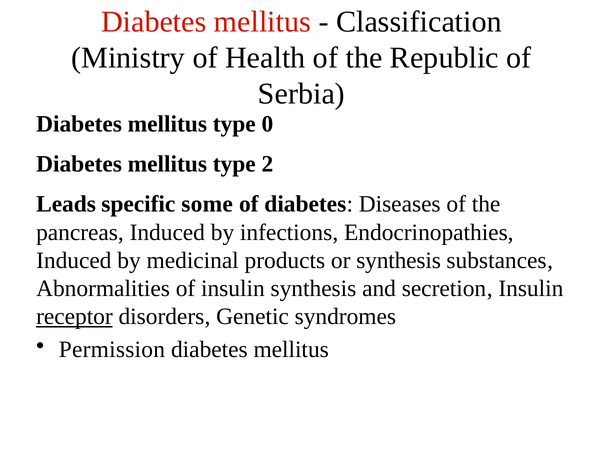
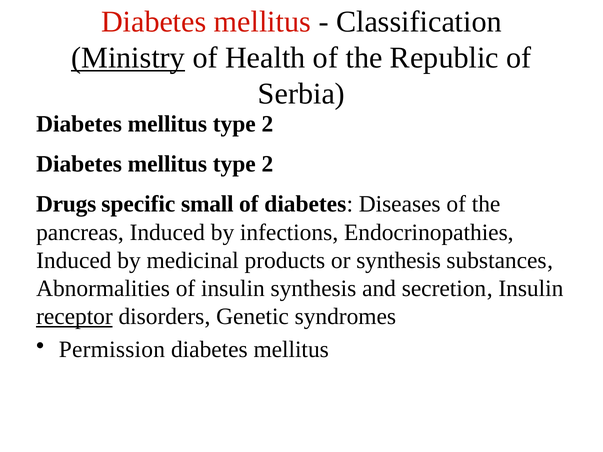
Ministry underline: none -> present
0 at (267, 124): 0 -> 2
Leads: Leads -> Drugs
some: some -> small
